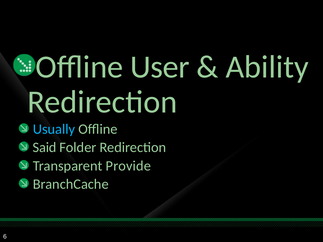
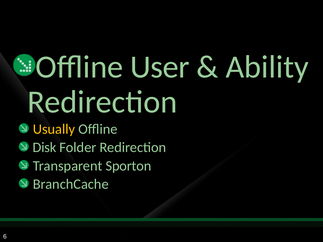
Usually colour: light blue -> yellow
Said: Said -> Disk
Provide: Provide -> Sporton
